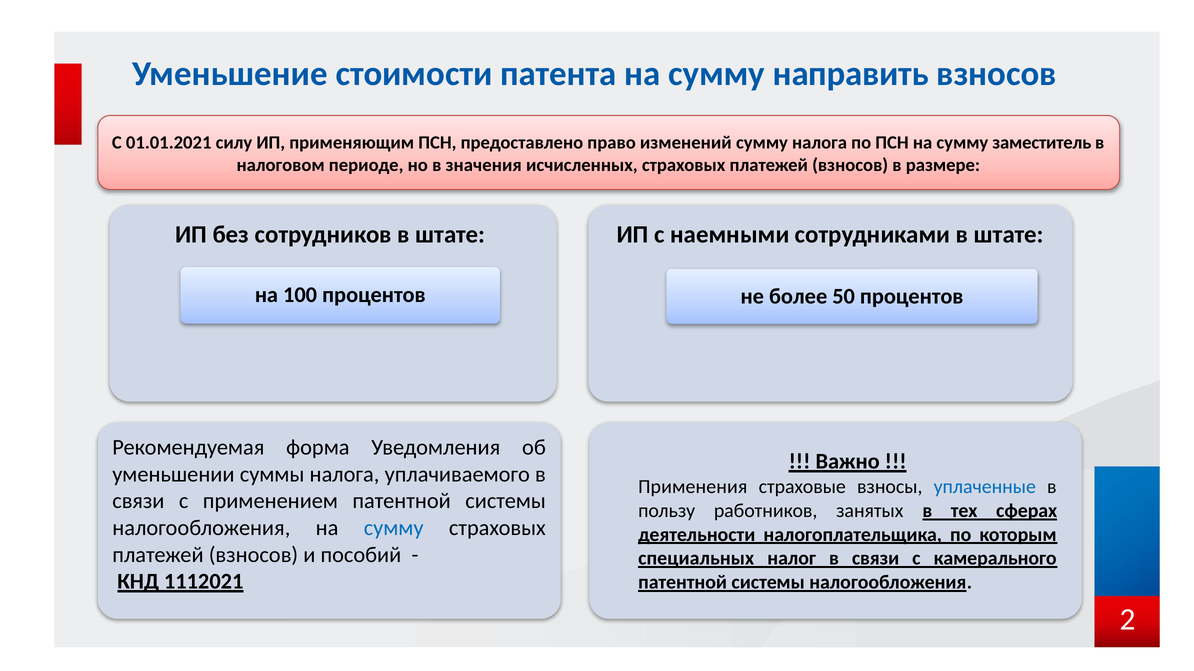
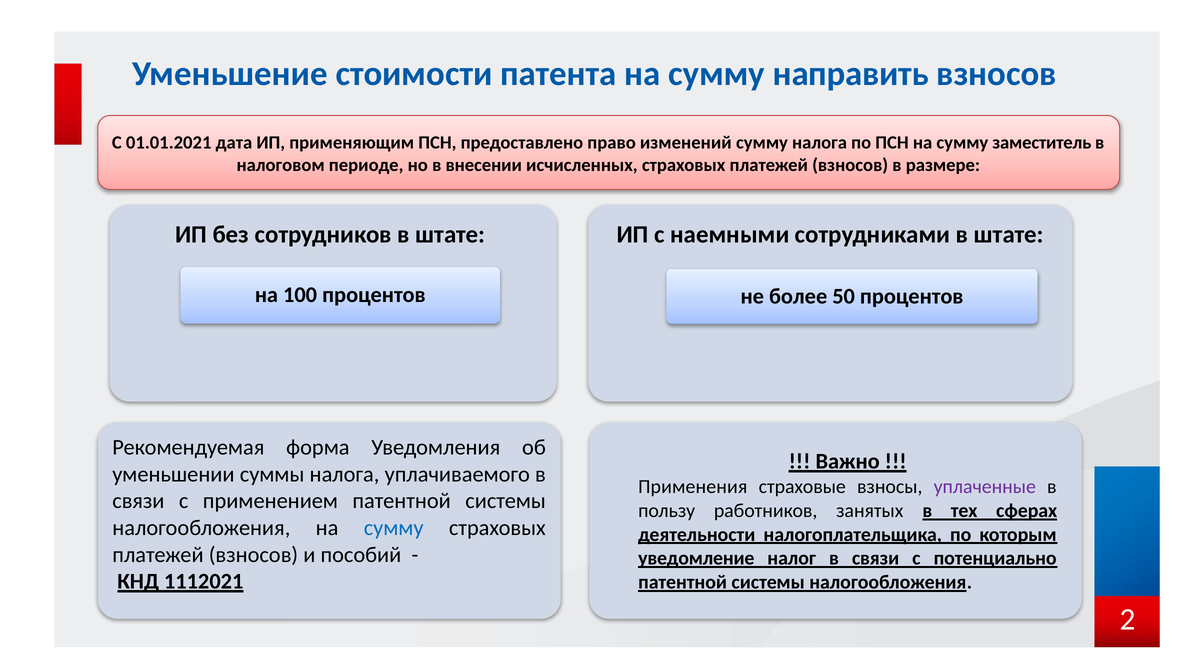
силу: силу -> дата
значения: значения -> внесении
уплаченные colour: blue -> purple
специальных: специальных -> уведомление
камерального: камерального -> потенциально
